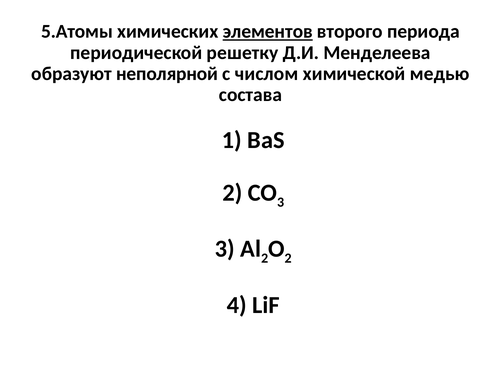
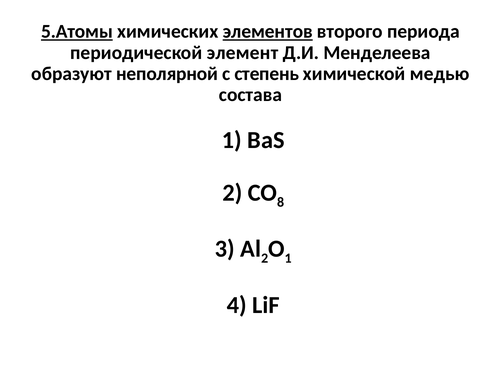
5.Атомы underline: none -> present
решетку: решетку -> элемент
числом: числом -> степень
3 at (281, 202): 3 -> 8
2 at (288, 258): 2 -> 1
